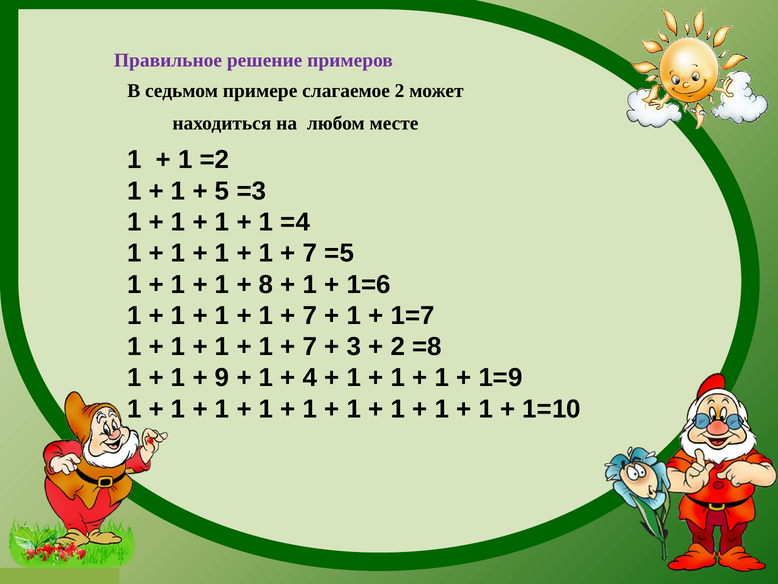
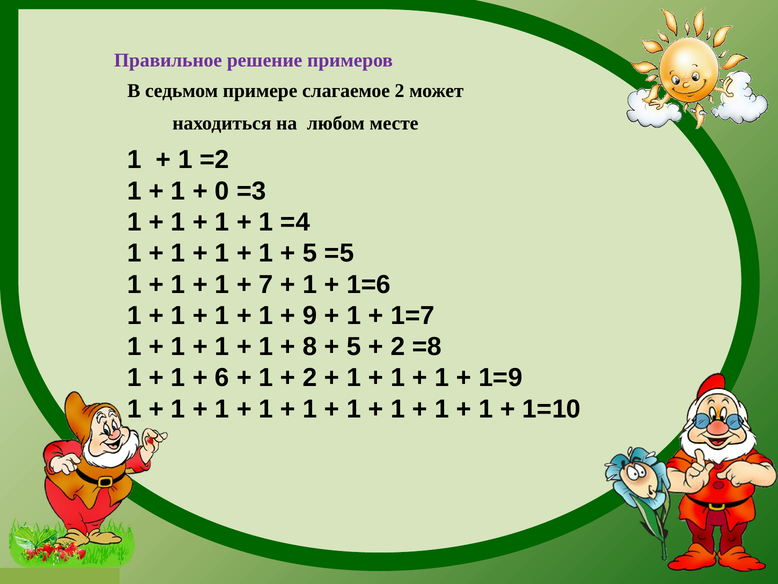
5: 5 -> 0
7 at (310, 253): 7 -> 5
8: 8 -> 7
7 at (310, 315): 7 -> 9
7 at (310, 346): 7 -> 8
3 at (354, 346): 3 -> 5
9: 9 -> 6
4 at (310, 378): 4 -> 2
